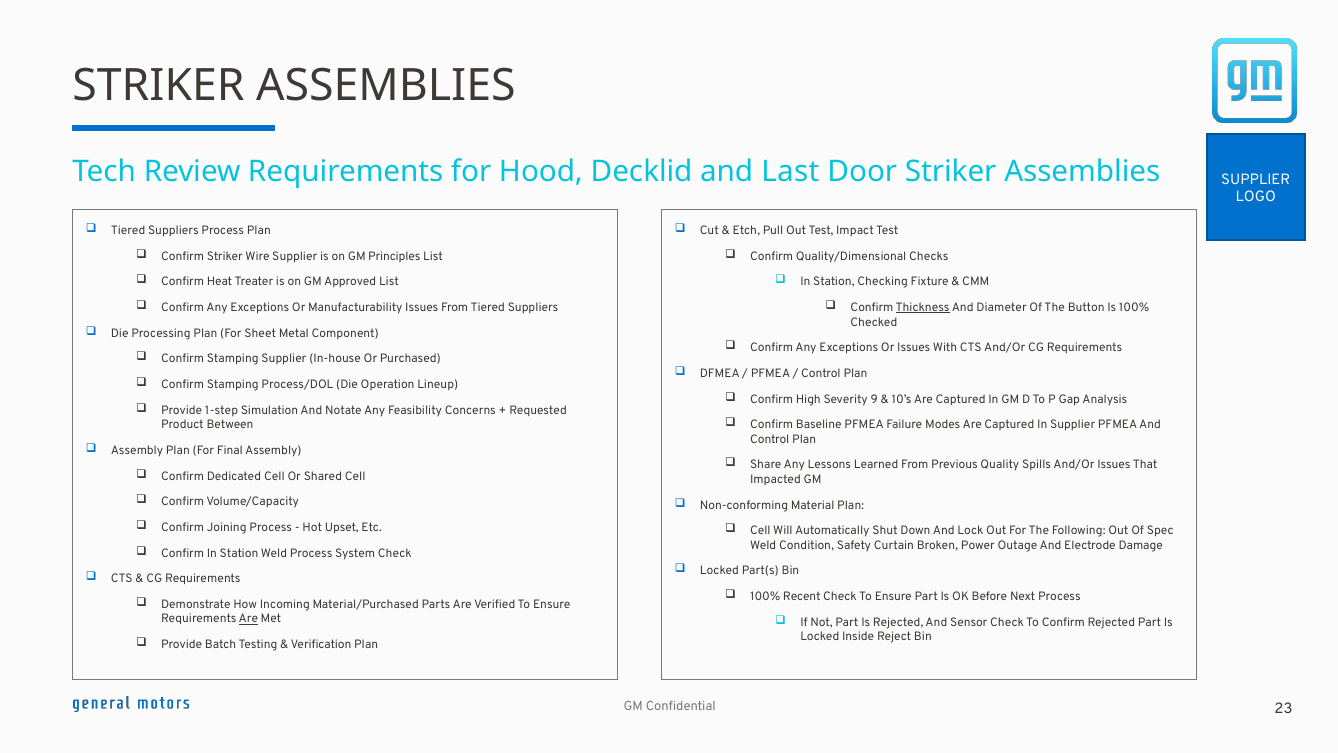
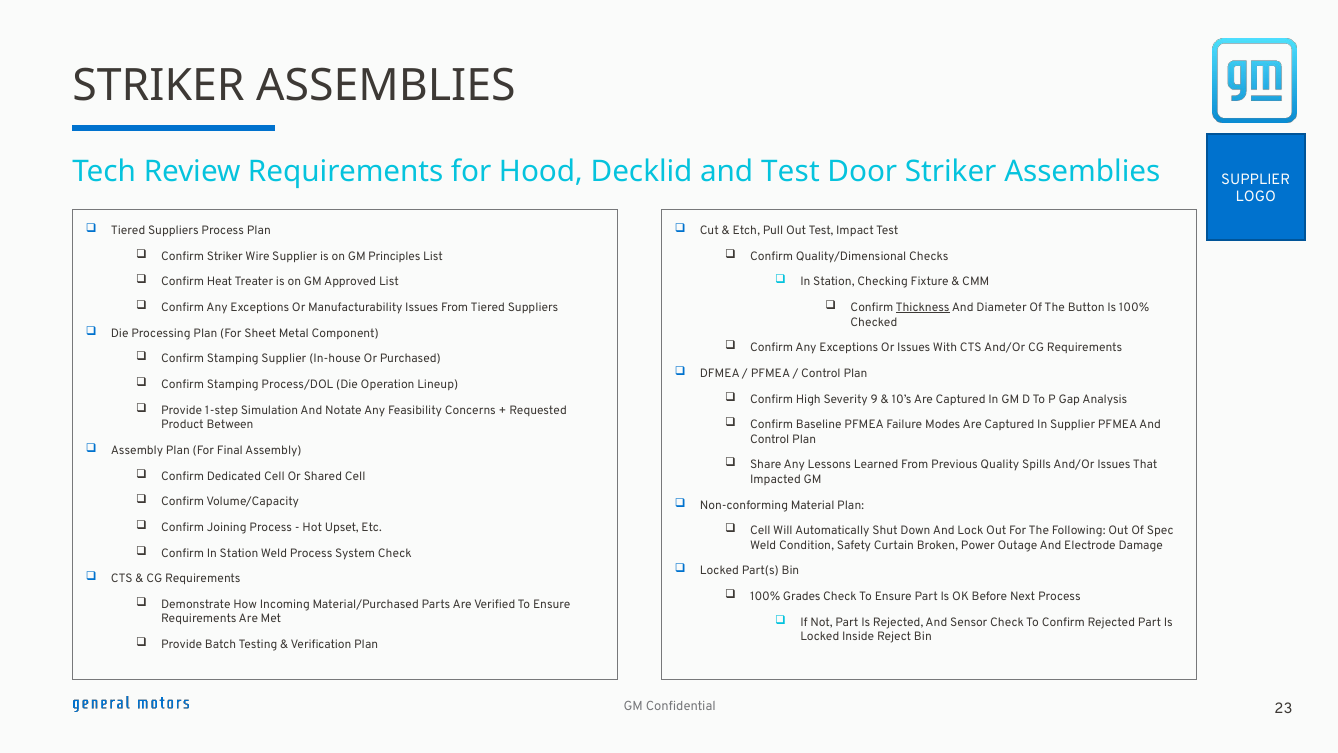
and Last: Last -> Test
Recent: Recent -> Grades
Are at (248, 619) underline: present -> none
